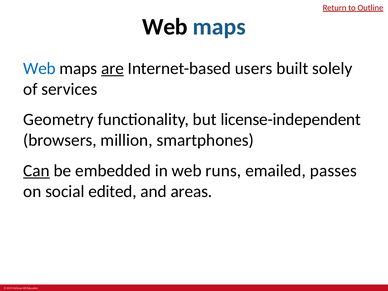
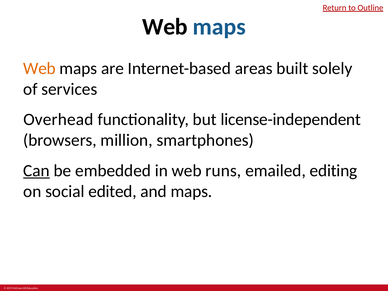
Web at (39, 68) colour: blue -> orange
are underline: present -> none
users: users -> areas
Geometry: Geometry -> Overhead
passes: passes -> editing
and areas: areas -> maps
